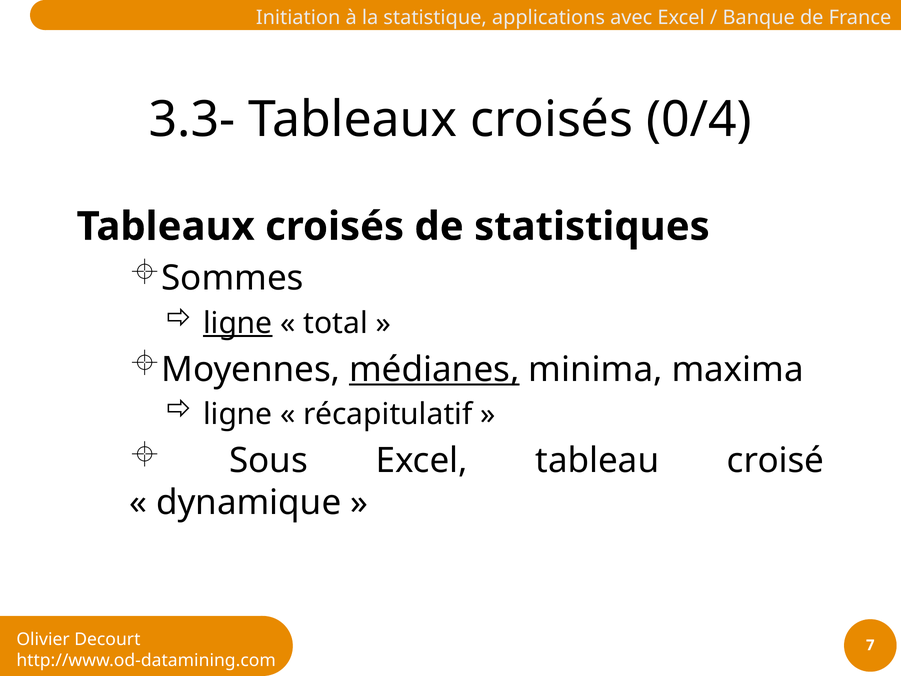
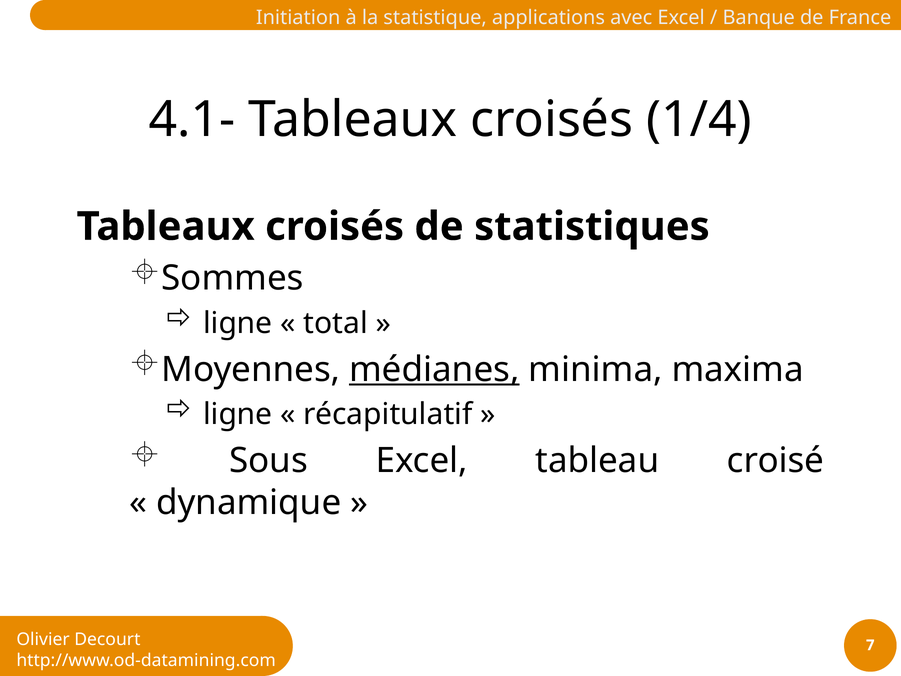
3.3-: 3.3- -> 4.1-
0/4: 0/4 -> 1/4
ligne at (238, 323) underline: present -> none
